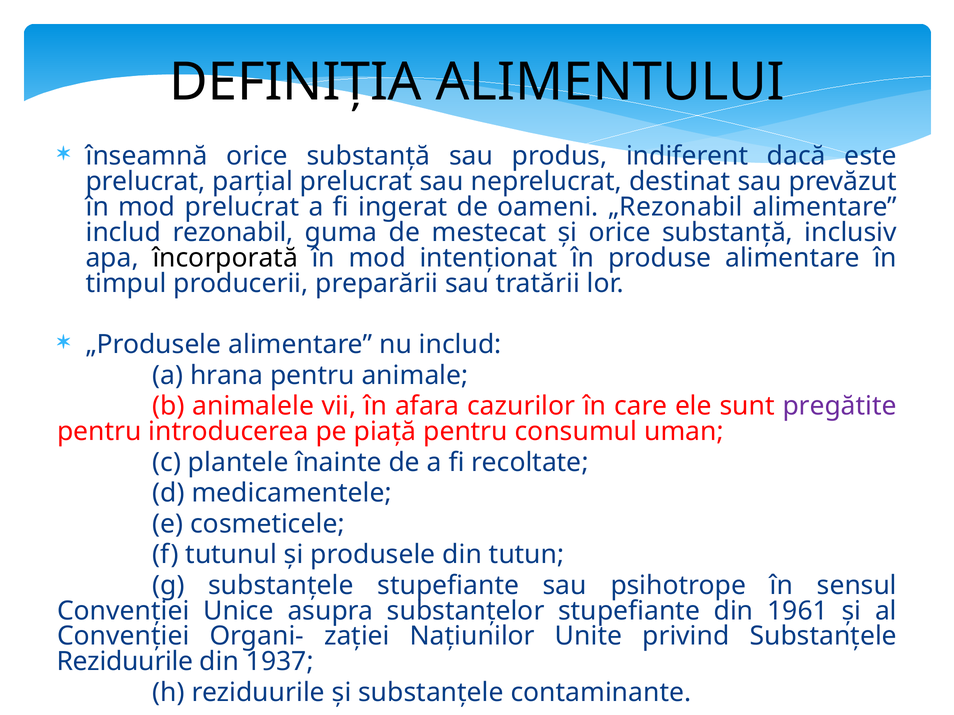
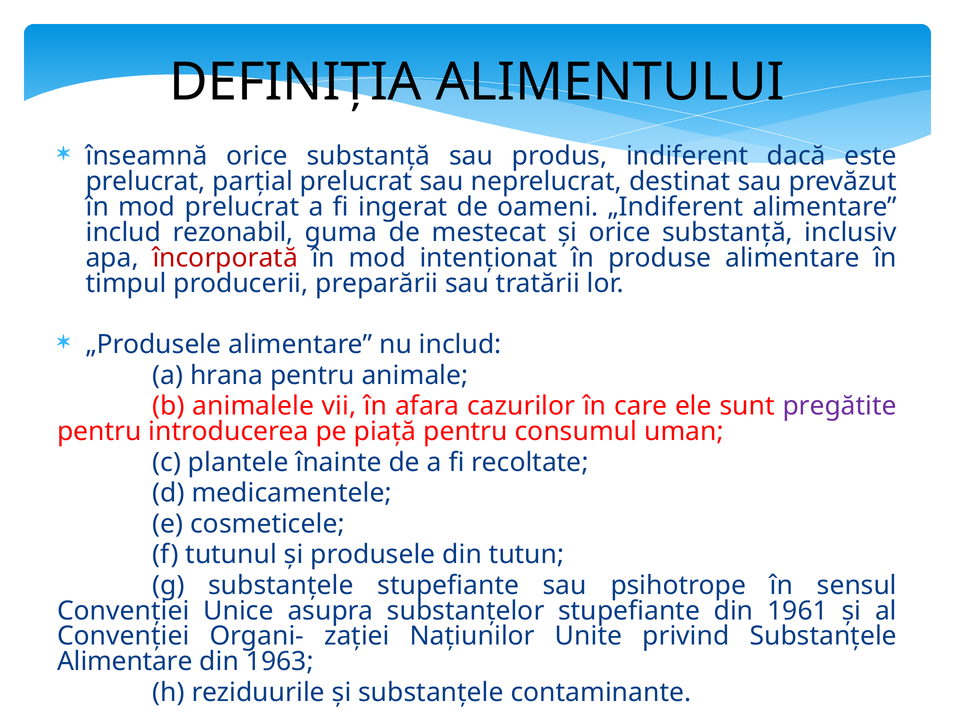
„Rezonabil: „Rezonabil -> „Indiferent
încorporată colour: black -> red
Reziduurile at (125, 662): Reziduurile -> Alimentare
1937: 1937 -> 1963
